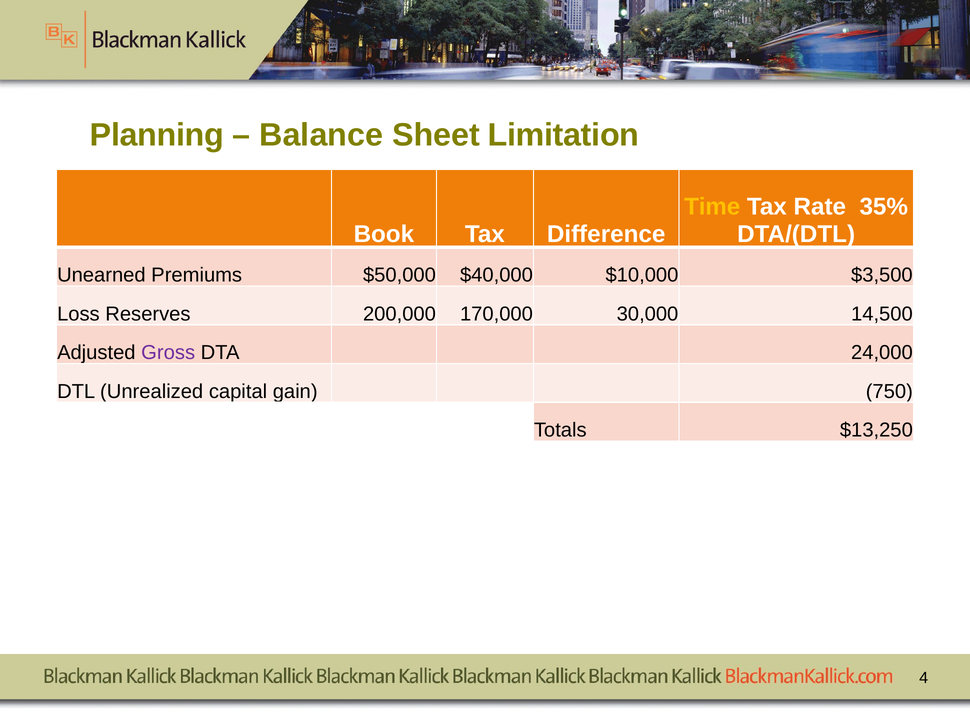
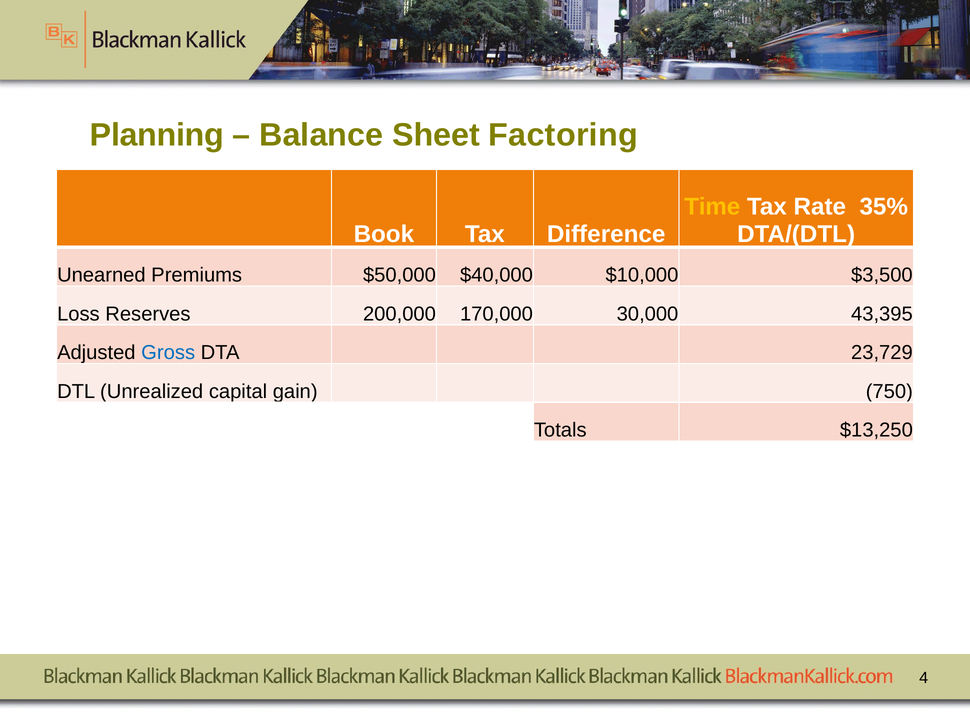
Limitation: Limitation -> Factoring
14,500: 14,500 -> 43,395
Gross colour: purple -> blue
24,000: 24,000 -> 23,729
